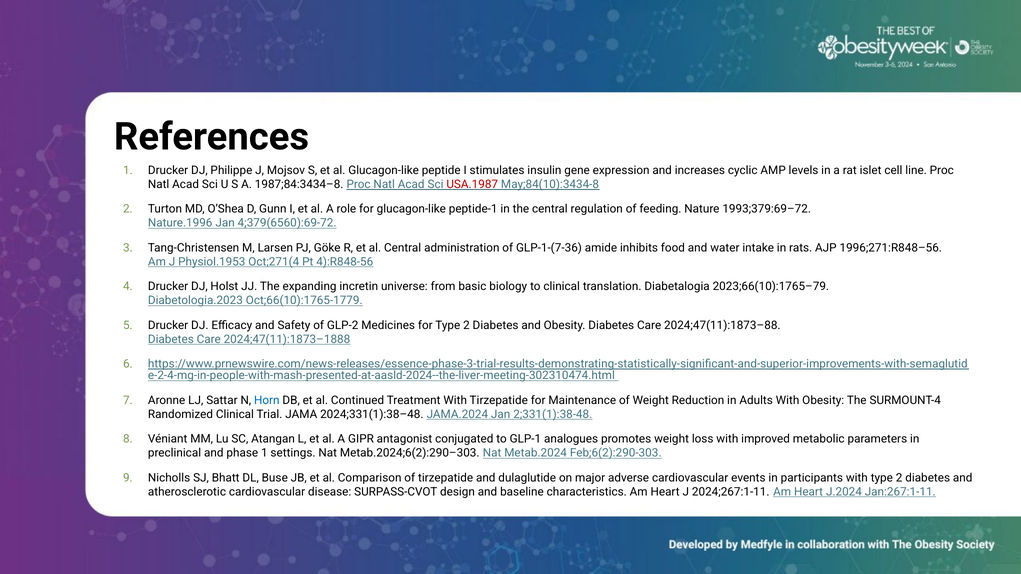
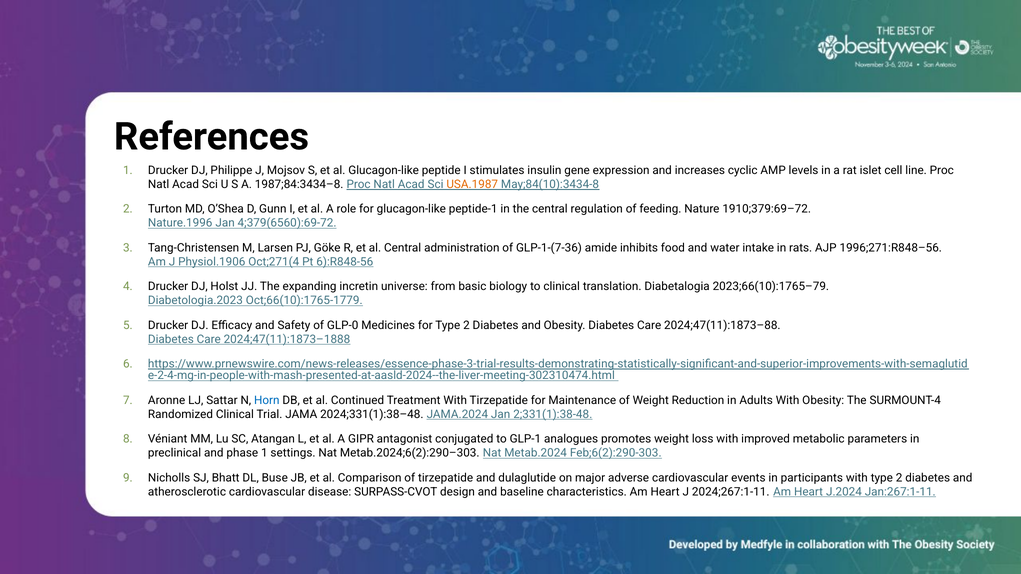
USA.1987 colour: red -> orange
1993;379:69–72: 1993;379:69–72 -> 1910;379:69–72
Physiol.1953: Physiol.1953 -> Physiol.1906
4):R848-56: 4):R848-56 -> 6):R848-56
GLP-2: GLP-2 -> GLP-0
